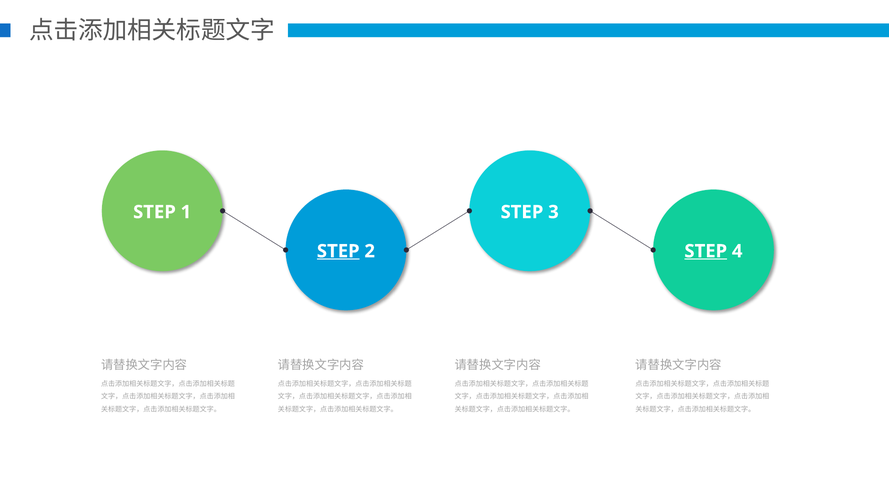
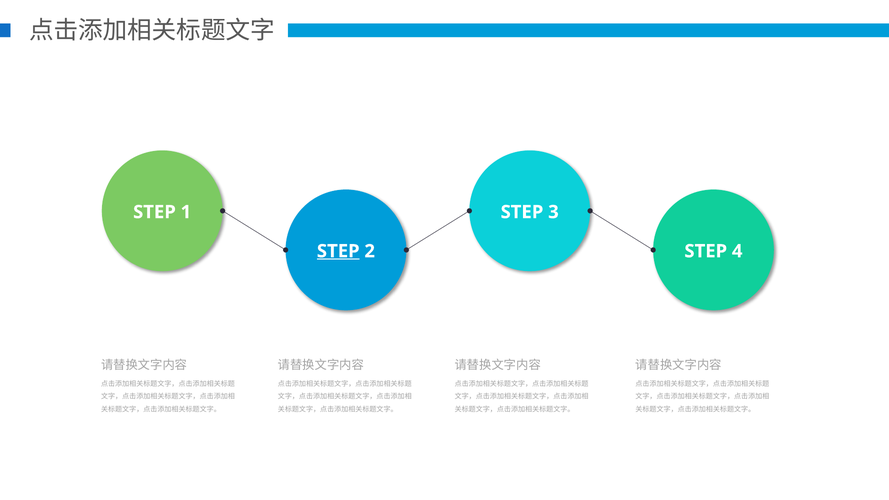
STEP at (706, 251) underline: present -> none
